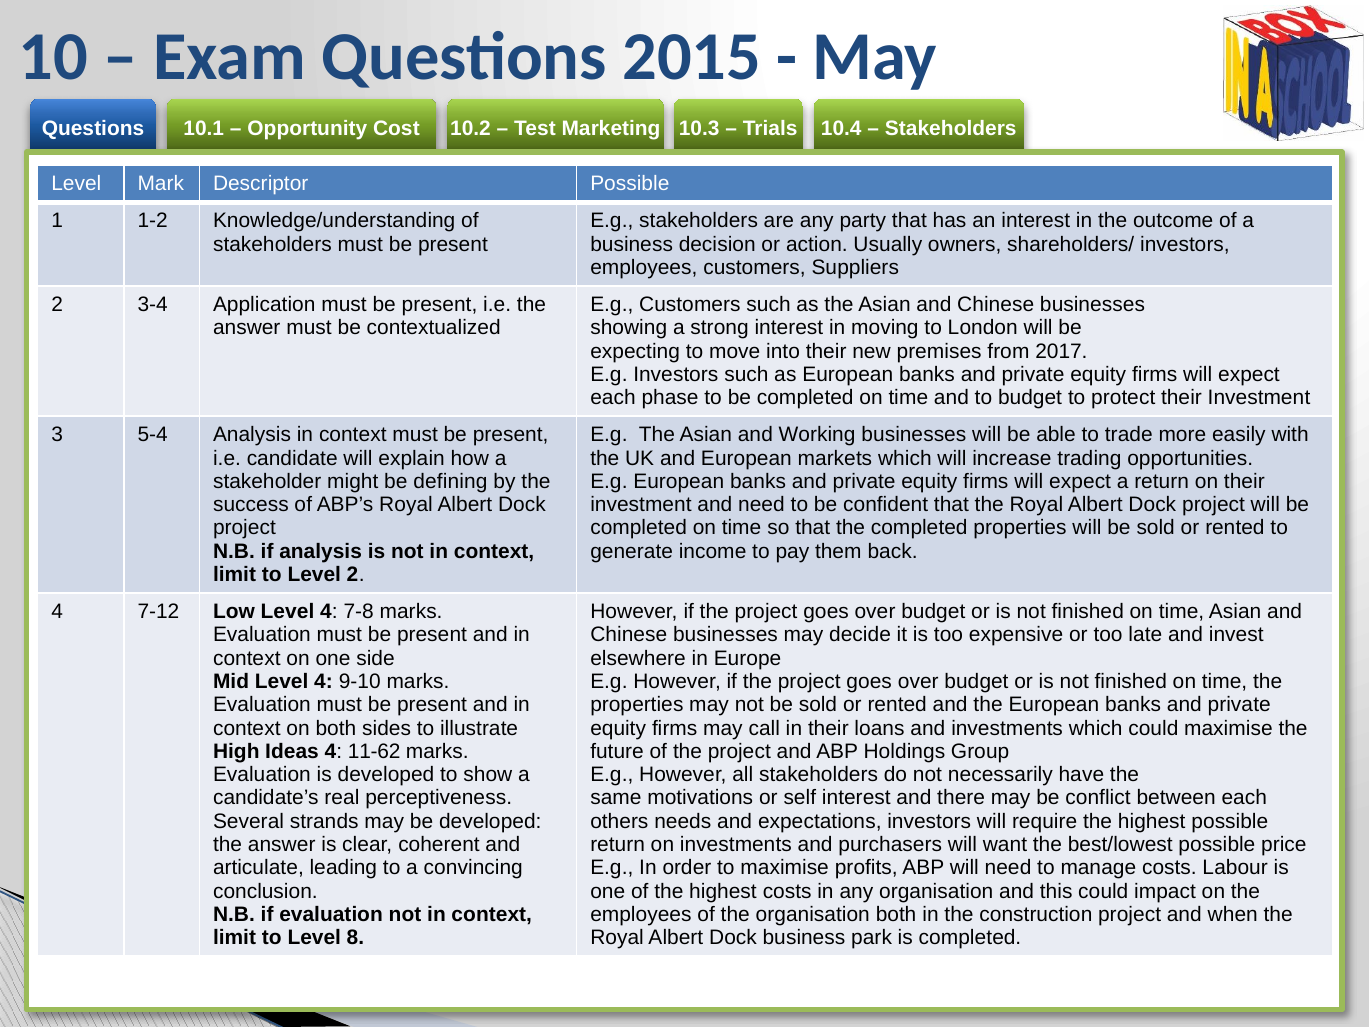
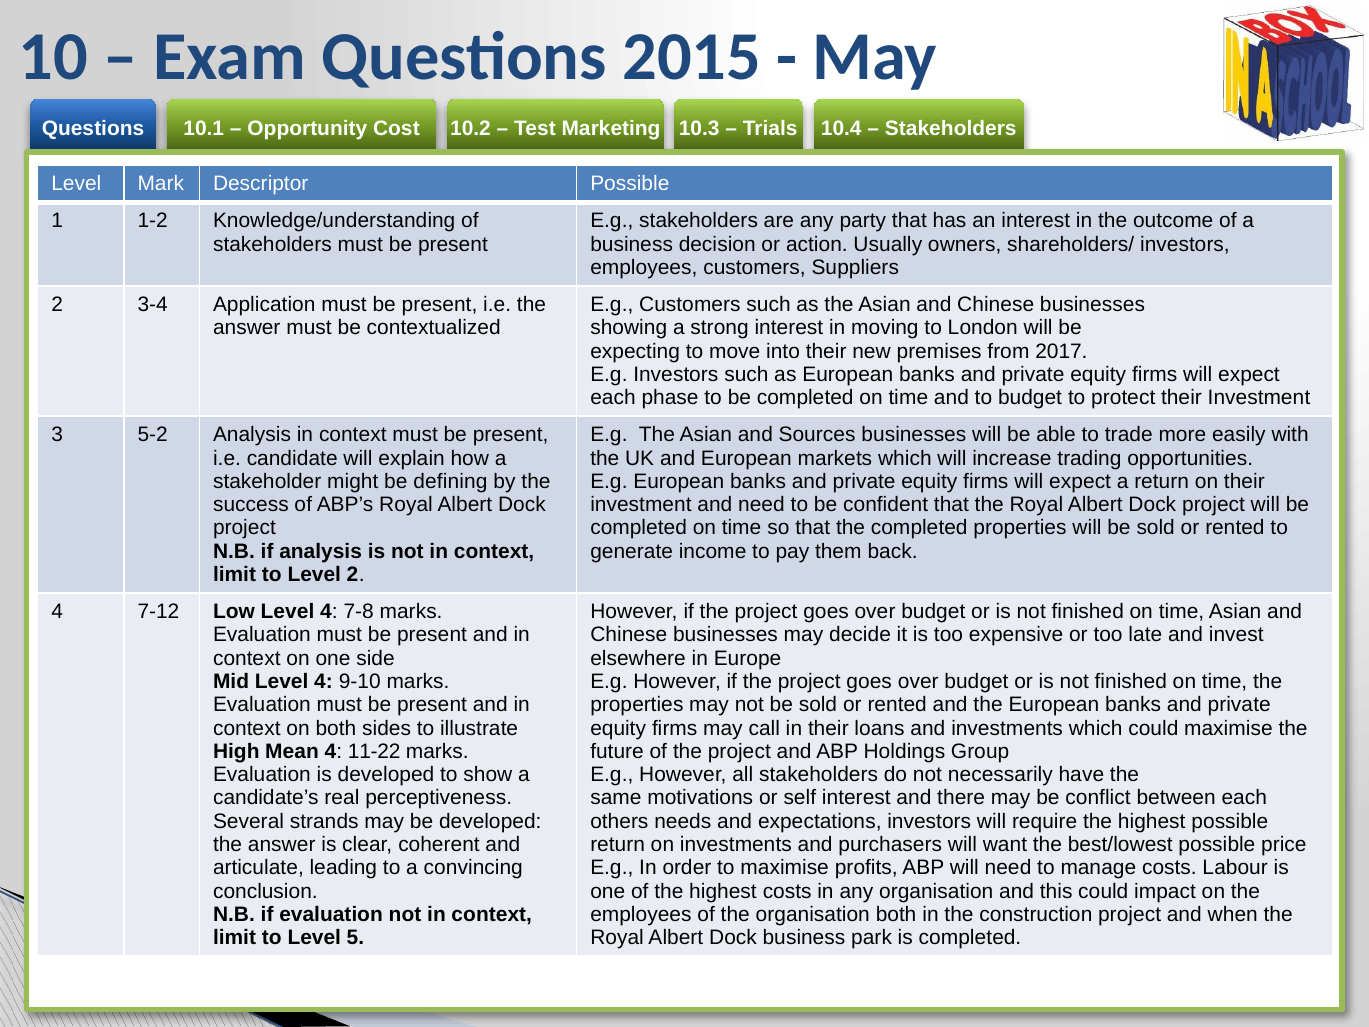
5-4: 5-4 -> 5-2
Working: Working -> Sources
Ideas: Ideas -> Mean
11-62: 11-62 -> 11-22
8: 8 -> 5
